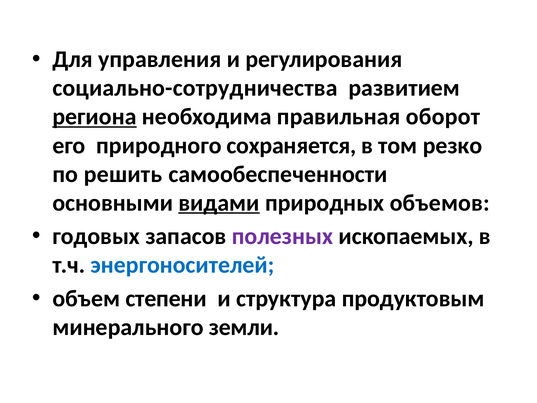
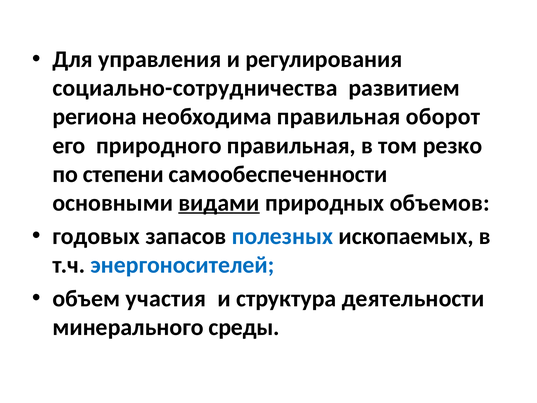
региона underline: present -> none
природного сохраняется: сохраняется -> правильная
решить: решить -> степени
полезных colour: purple -> blue
степени: степени -> участия
продуктовым: продуктовым -> деятельности
земли: земли -> среды
